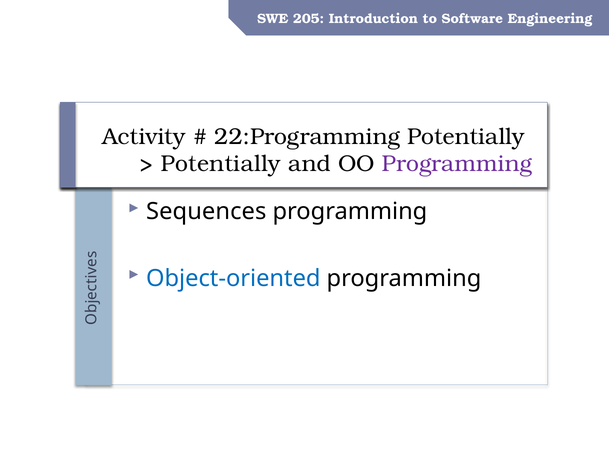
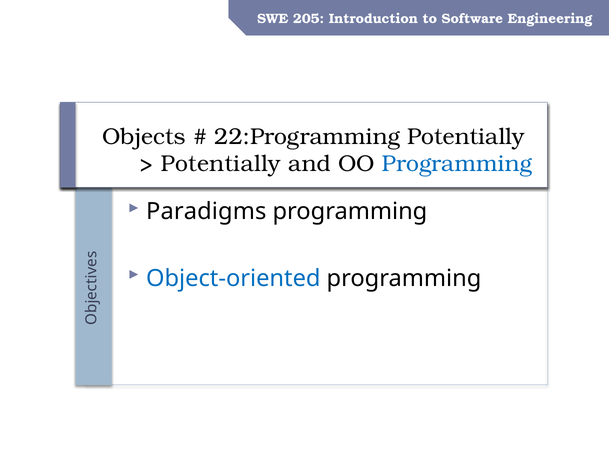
Activity: Activity -> Objects
Programming at (457, 164) colour: purple -> blue
Sequences: Sequences -> Paradigms
